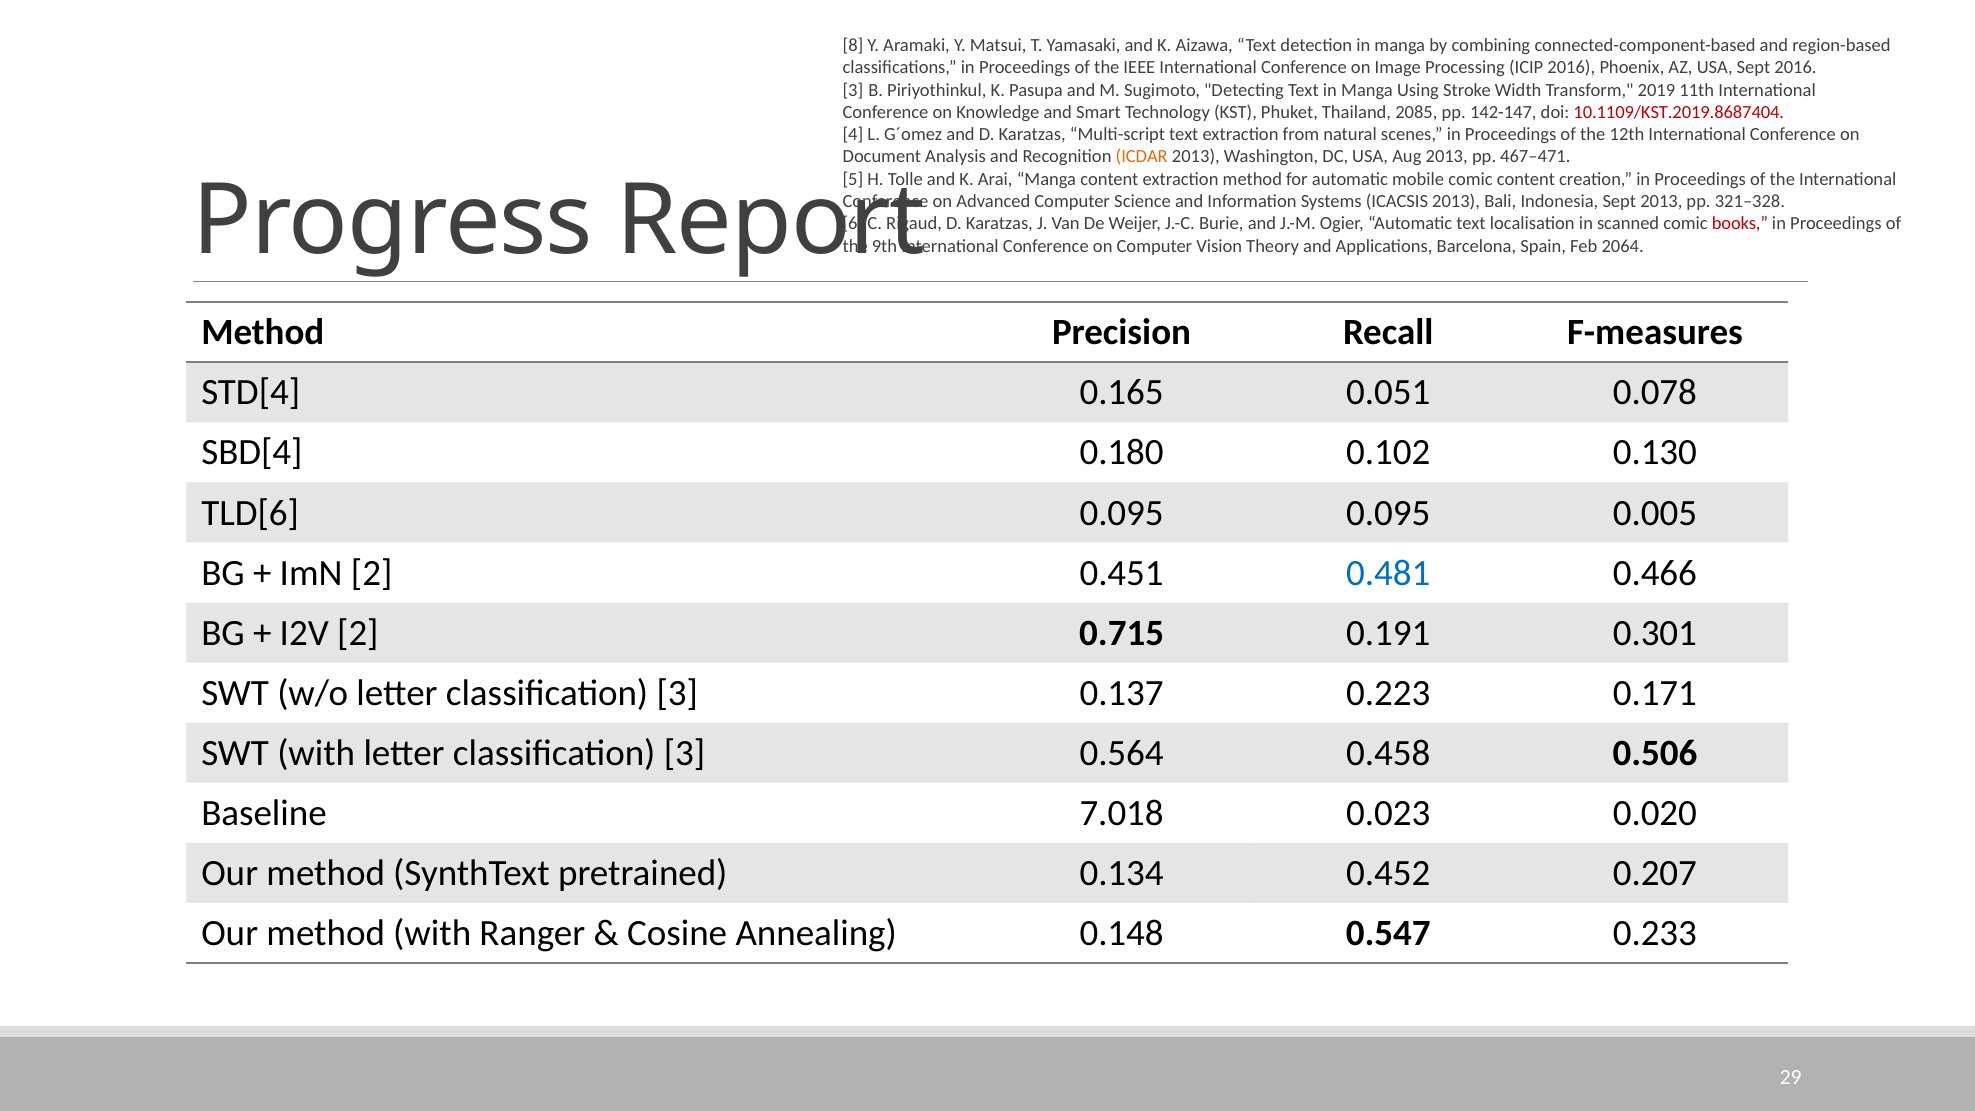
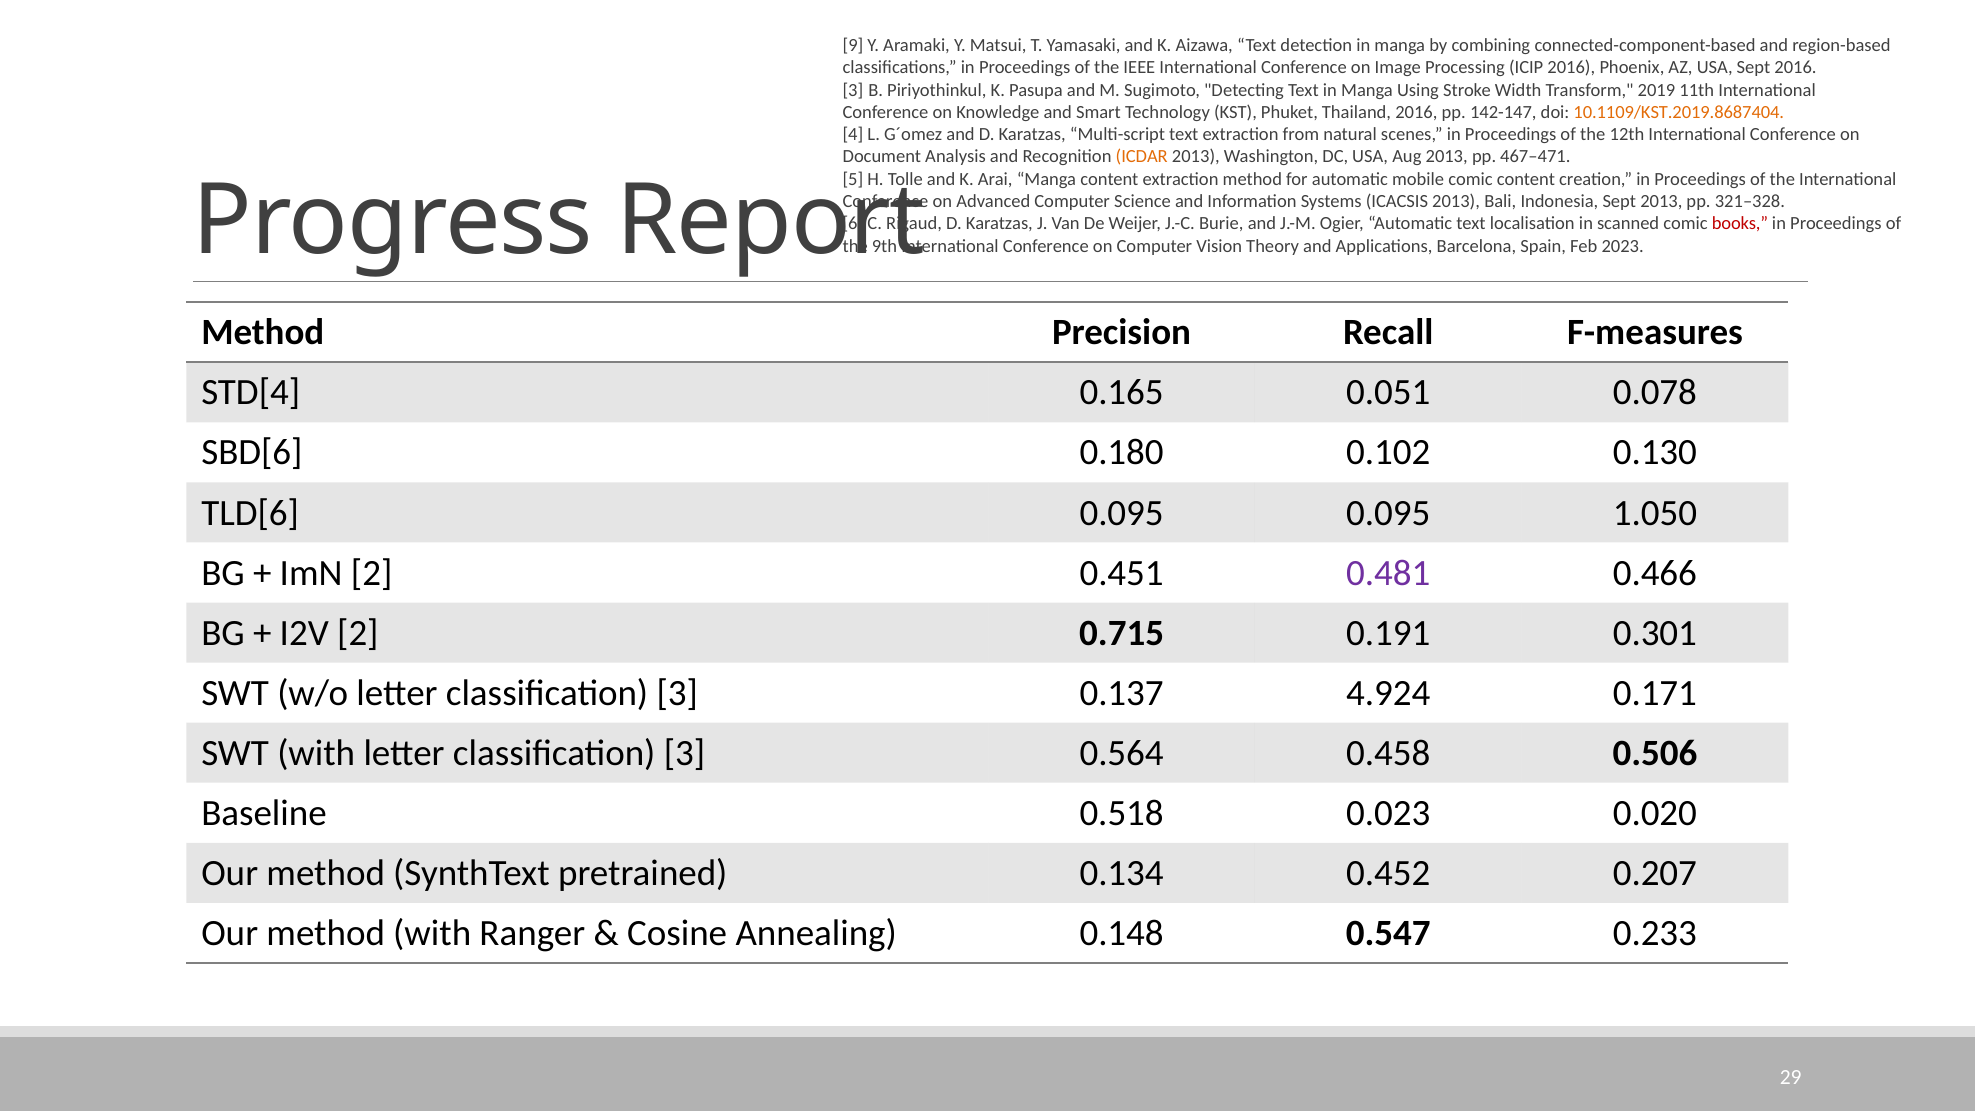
8: 8 -> 9
Thailand 2085: 2085 -> 2016
10.1109/KST.2019.8687404 colour: red -> orange
2064: 2064 -> 2023
SBD[4: SBD[4 -> SBD[6
0.005: 0.005 -> 1.050
0.481 colour: blue -> purple
0.223: 0.223 -> 4.924
7.018: 7.018 -> 0.518
